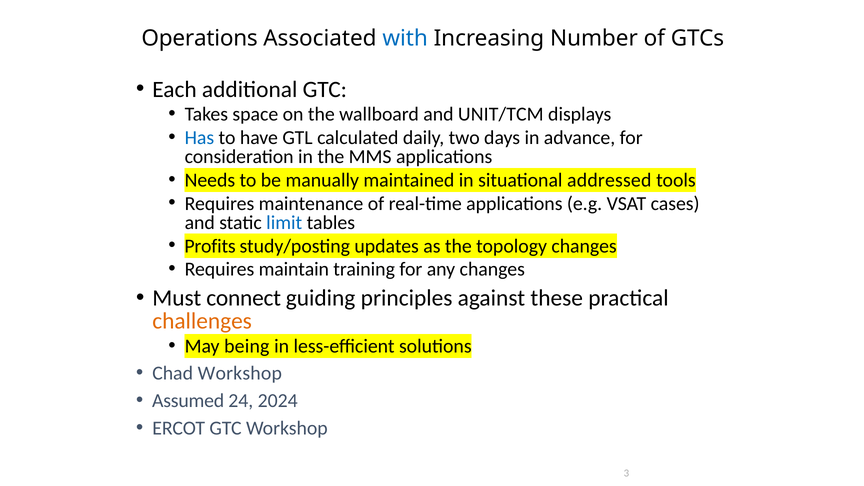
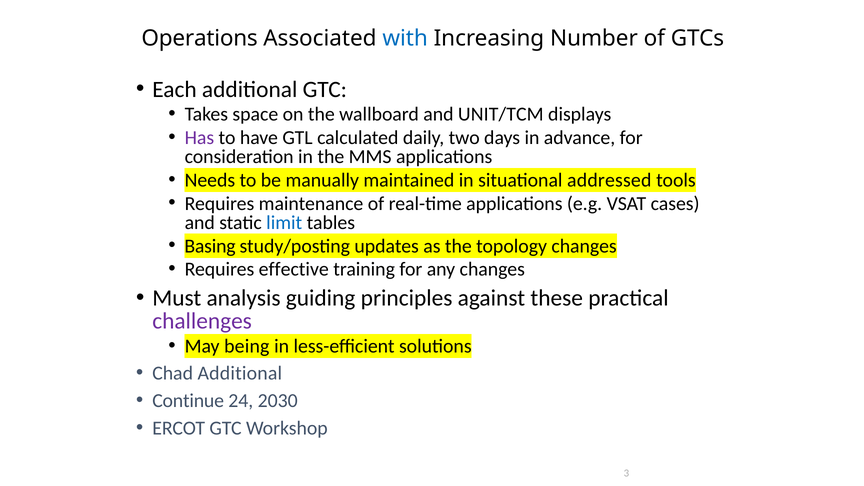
Has colour: blue -> purple
Profits: Profits -> Basing
maintain: maintain -> effective
connect: connect -> analysis
challenges colour: orange -> purple
Chad Workshop: Workshop -> Additional
Assumed: Assumed -> Continue
2024: 2024 -> 2030
